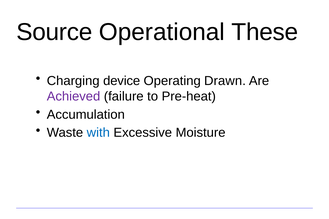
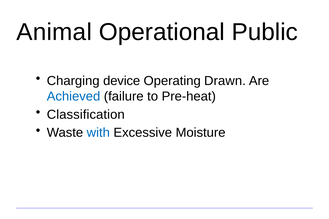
Source: Source -> Animal
These: These -> Public
Achieved colour: purple -> blue
Accumulation: Accumulation -> Classification
